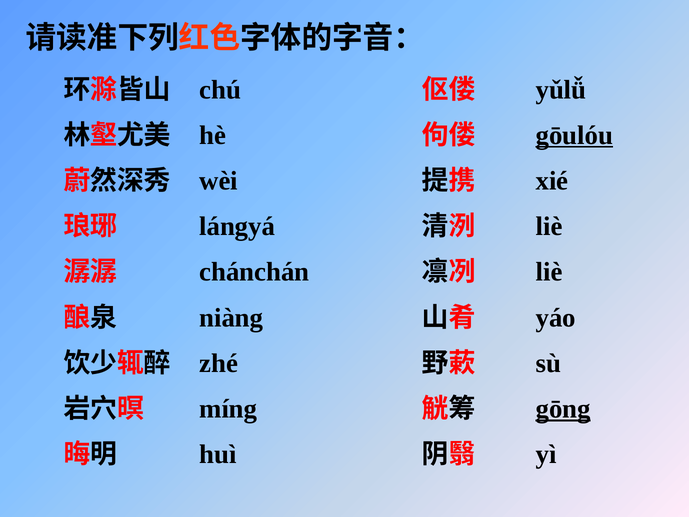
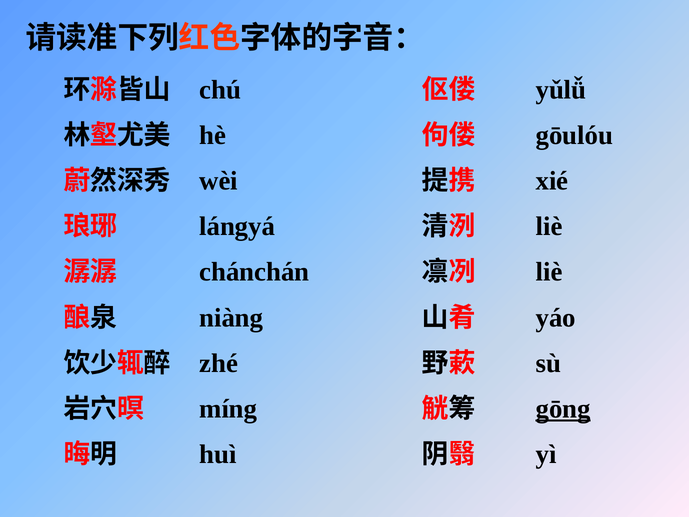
gōulóu underline: present -> none
